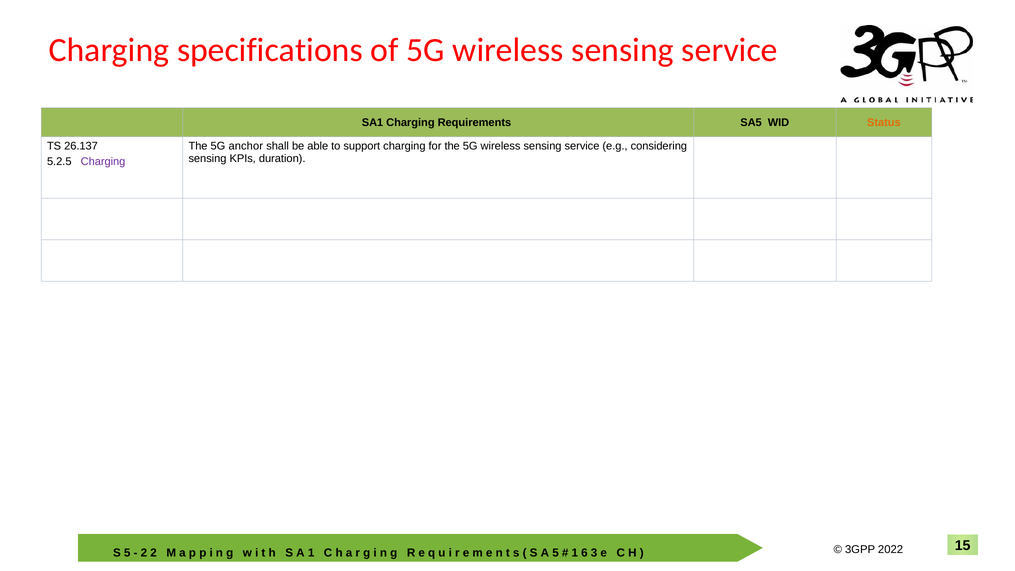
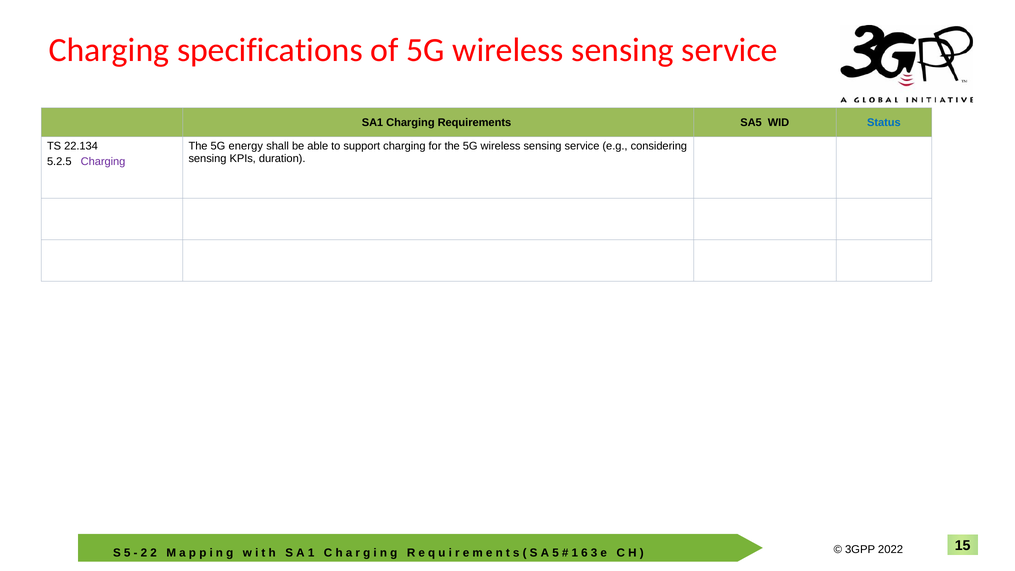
Status colour: orange -> blue
26.137: 26.137 -> 22.134
anchor: anchor -> energy
